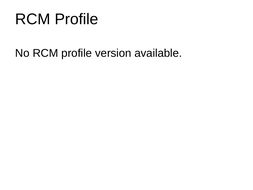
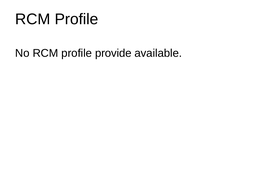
version: version -> provide
